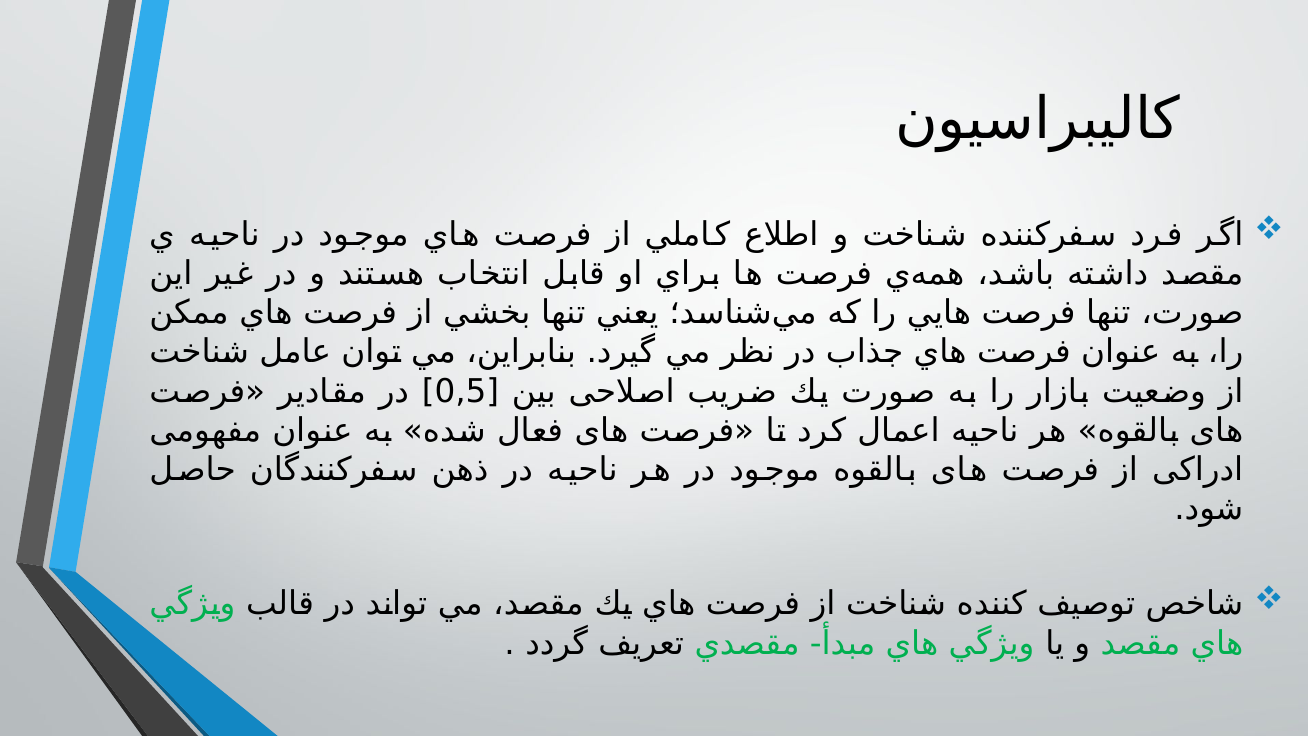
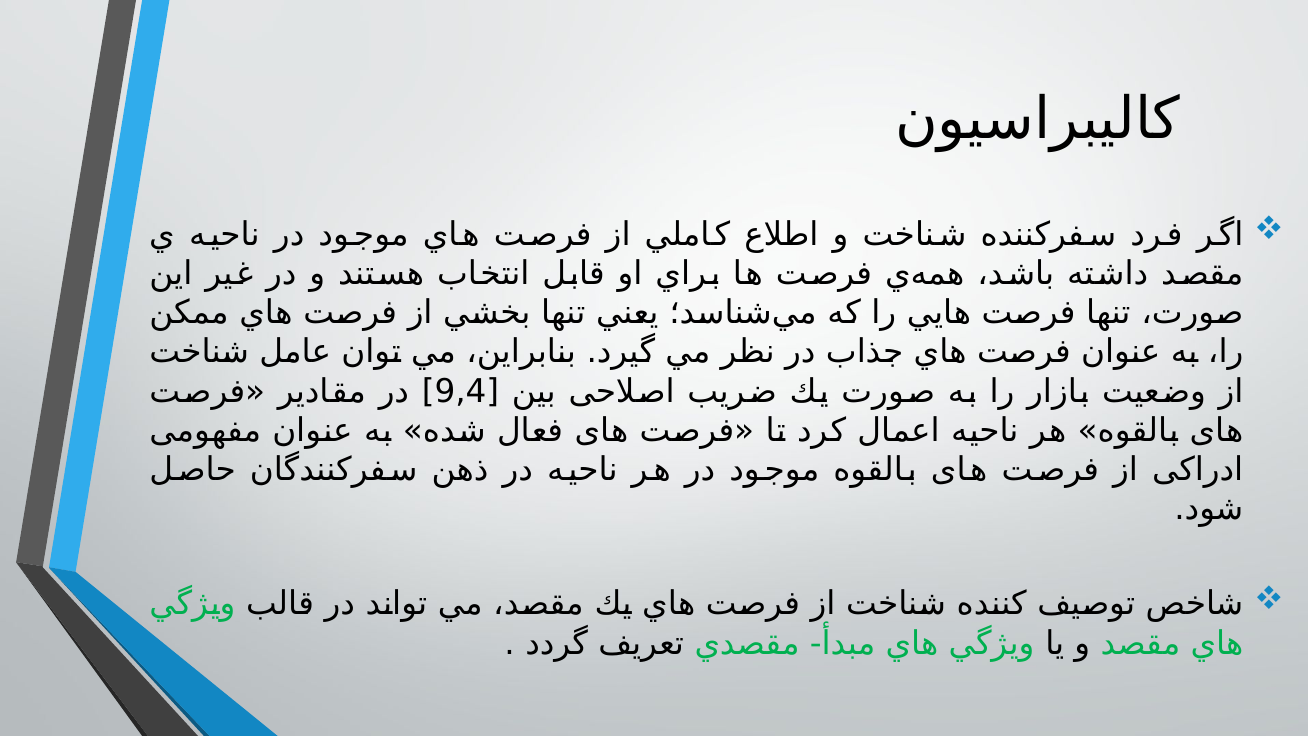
0,5: 0,5 -> 9,4
